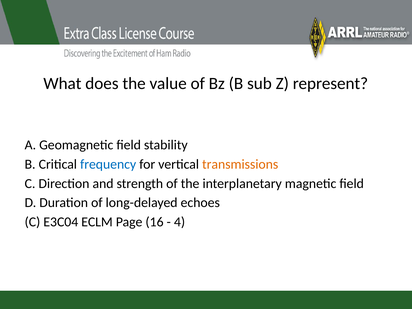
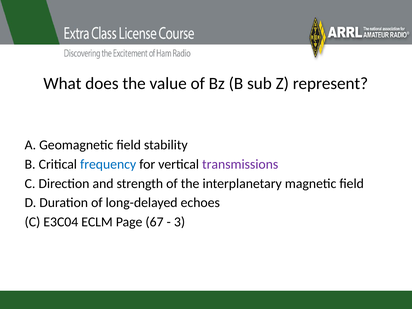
transmissions colour: orange -> purple
16: 16 -> 67
4: 4 -> 3
